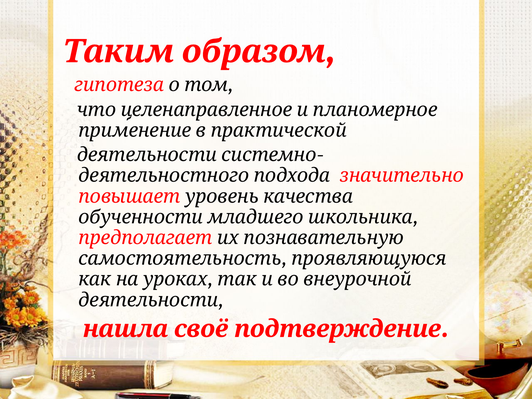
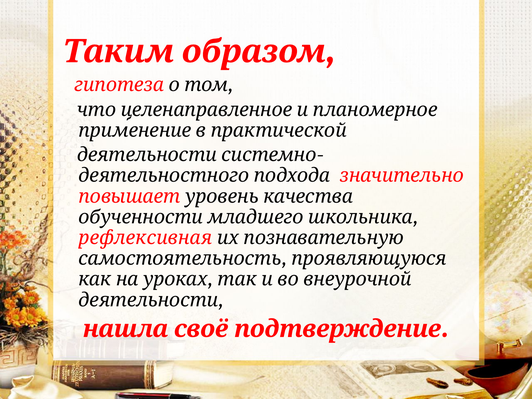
предполагает: предполагает -> рефлексивная
